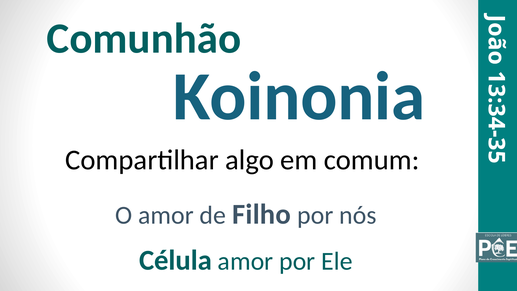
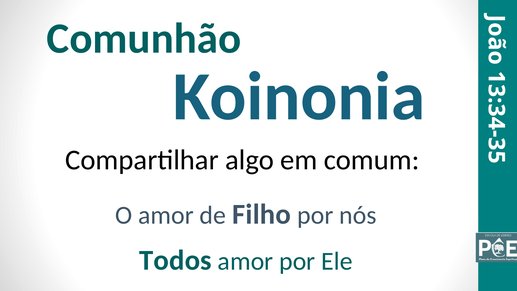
Célula: Célula -> Todos
